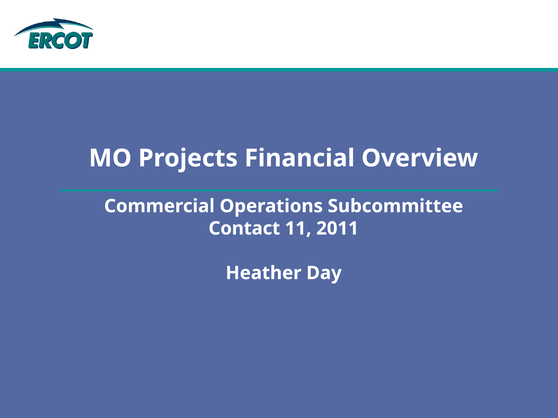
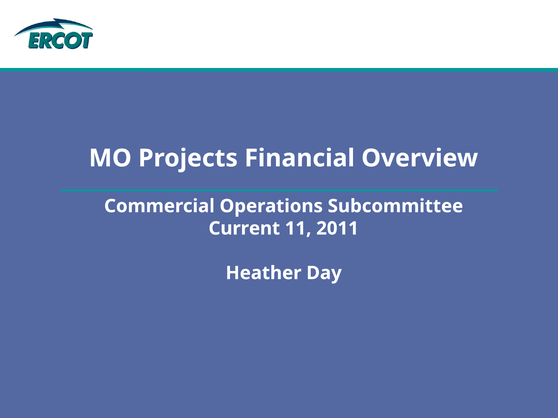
Contact: Contact -> Current
